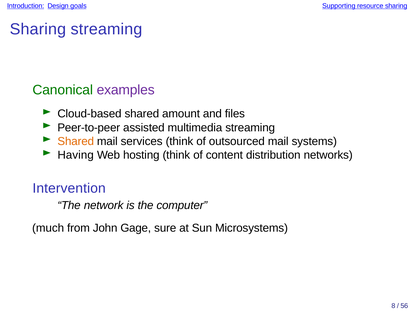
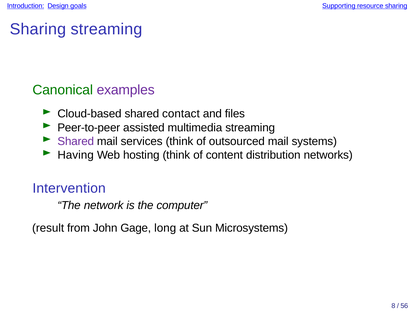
amount: amount -> contact
Shared at (76, 141) colour: orange -> purple
much: much -> result
sure: sure -> long
